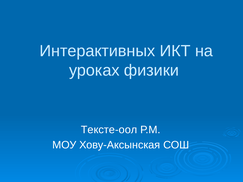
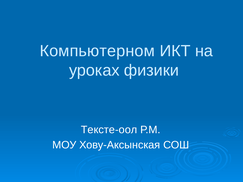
Интерактивных: Интерактивных -> Компьютерном
